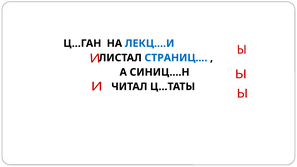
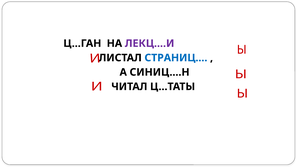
ЛЕКЦ….И colour: blue -> purple
